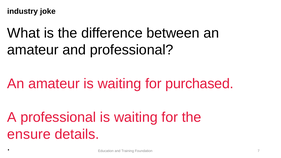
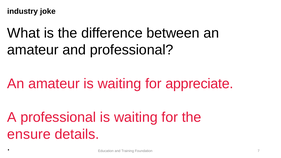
purchased: purchased -> appreciate
